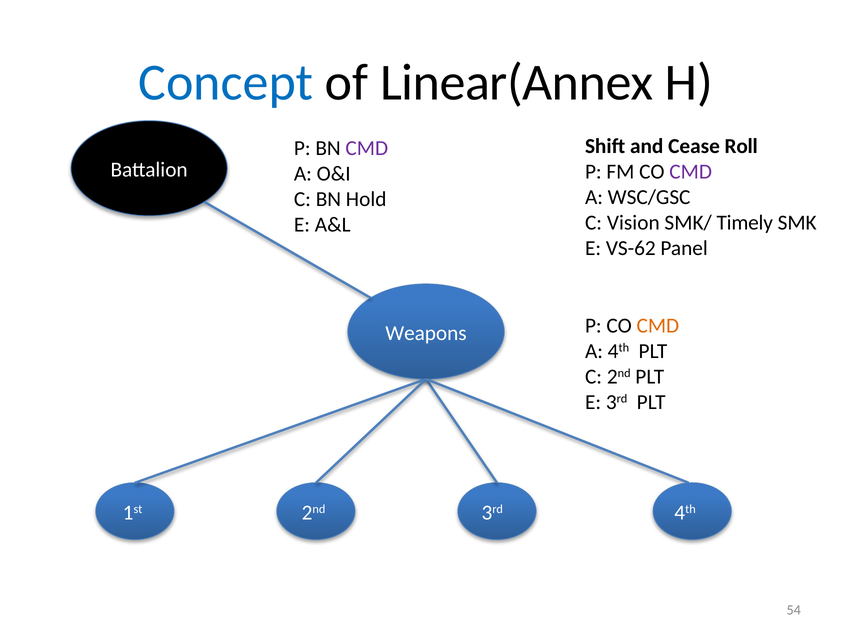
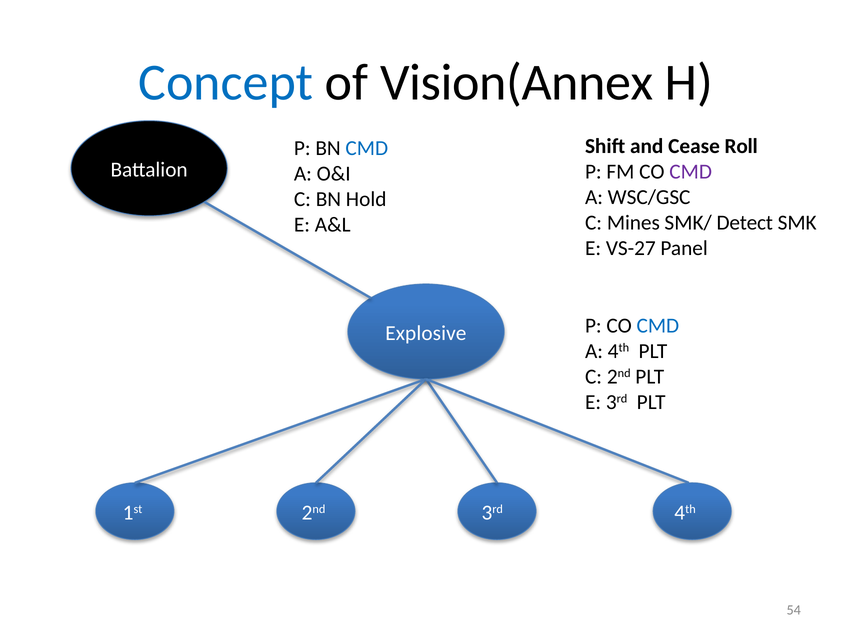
Linear(Annex: Linear(Annex -> Vision(Annex
CMD at (367, 148) colour: purple -> blue
Vision: Vision -> Mines
Timely: Timely -> Detect
VS-62: VS-62 -> VS-27
CMD at (658, 325) colour: orange -> blue
Weapons: Weapons -> Explosive
